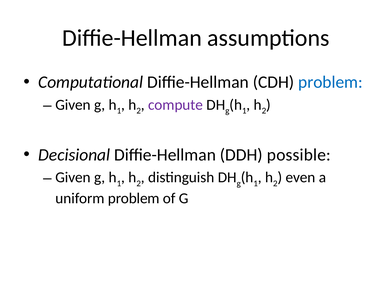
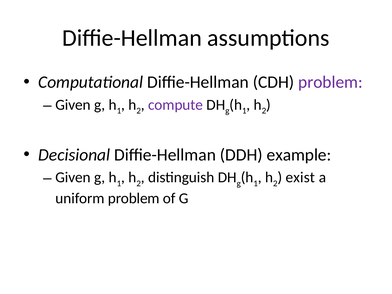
problem at (330, 82) colour: blue -> purple
possible: possible -> example
even: even -> exist
